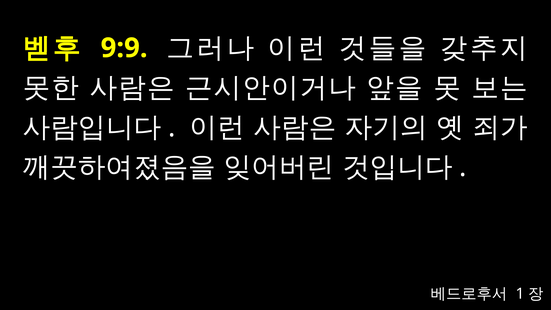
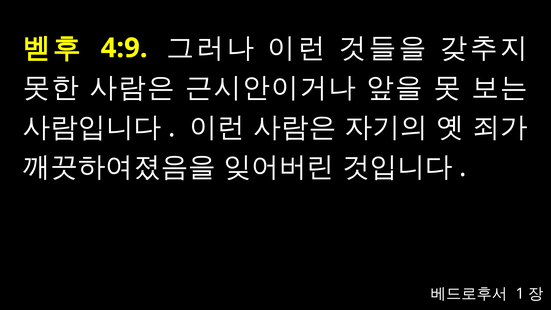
9:9: 9:9 -> 4:9
